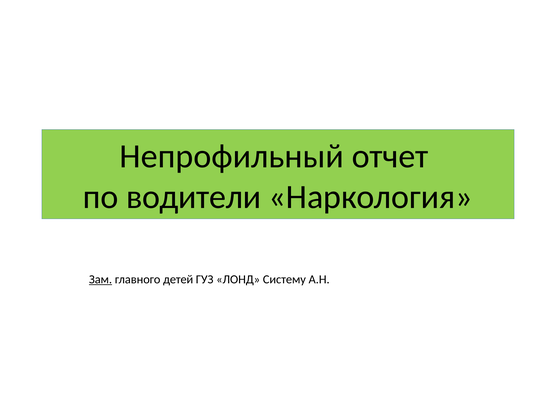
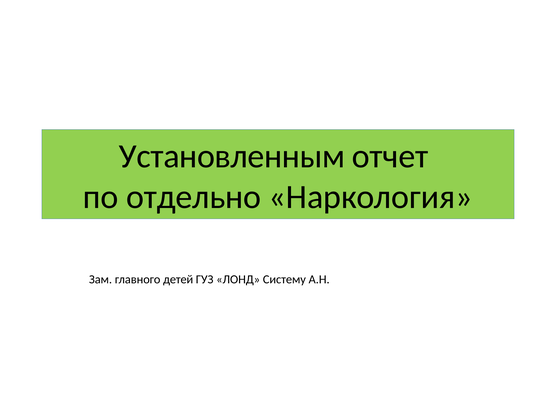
Непрофильный: Непрофильный -> Установленным
водители: водители -> отдельно
Зам underline: present -> none
